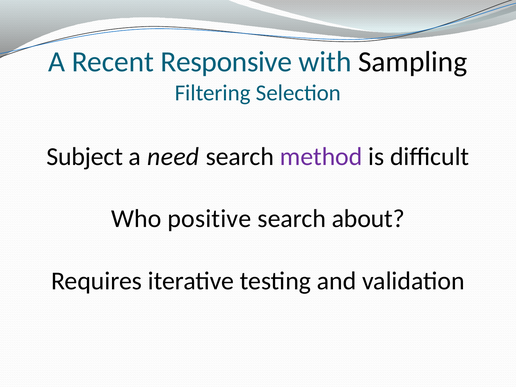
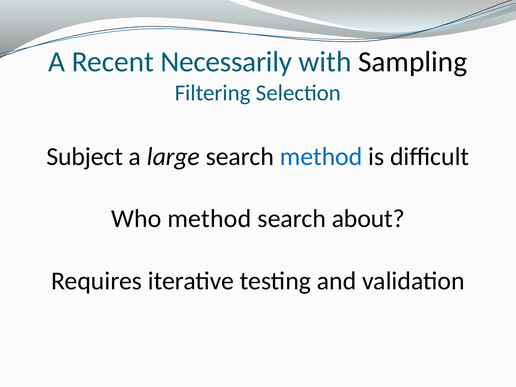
Responsive: Responsive -> Necessarily
need: need -> large
method at (321, 157) colour: purple -> blue
Who positive: positive -> method
